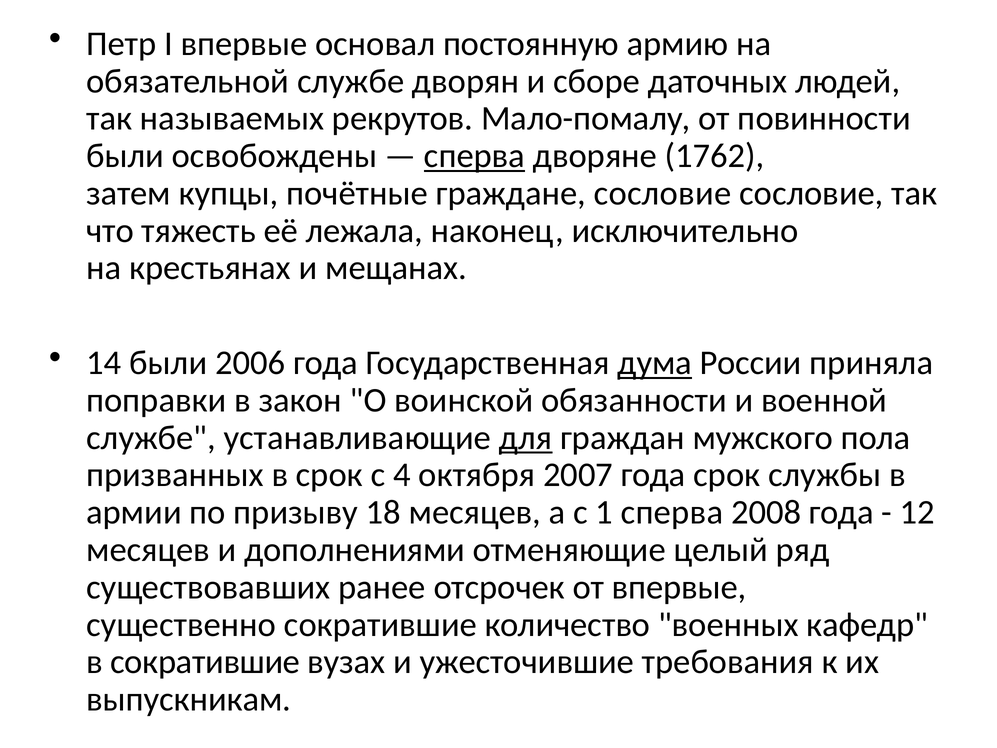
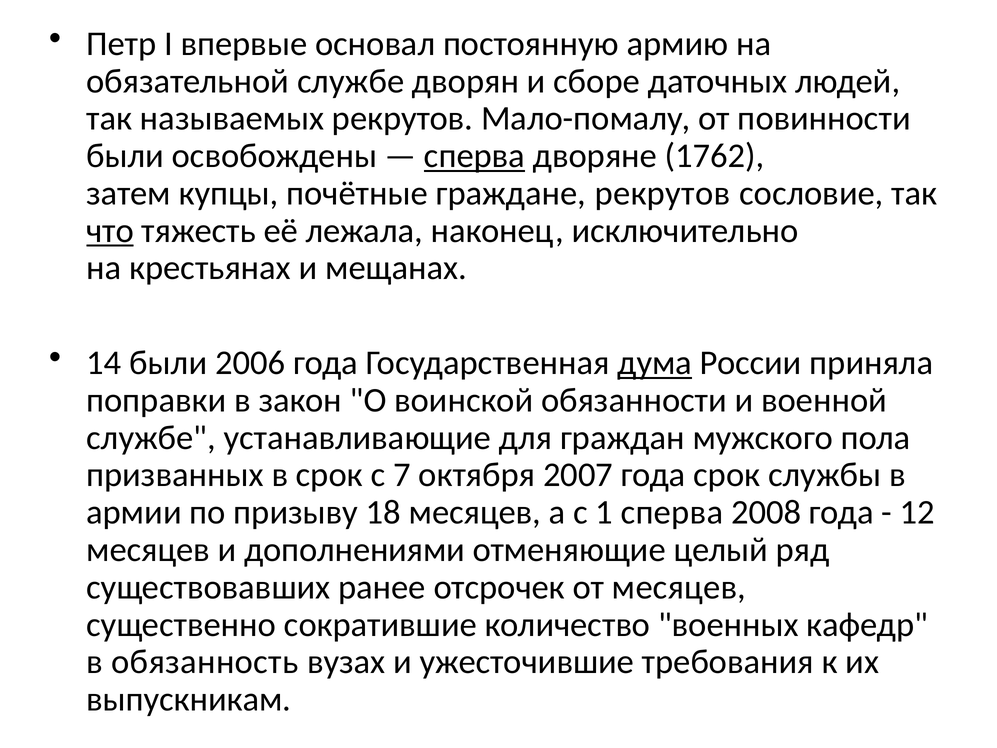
граждане сословие: сословие -> рекрутов
что underline: none -> present
для underline: present -> none
4: 4 -> 7
от впервые: впервые -> месяцев
в сократившие: сократившие -> обязанность
